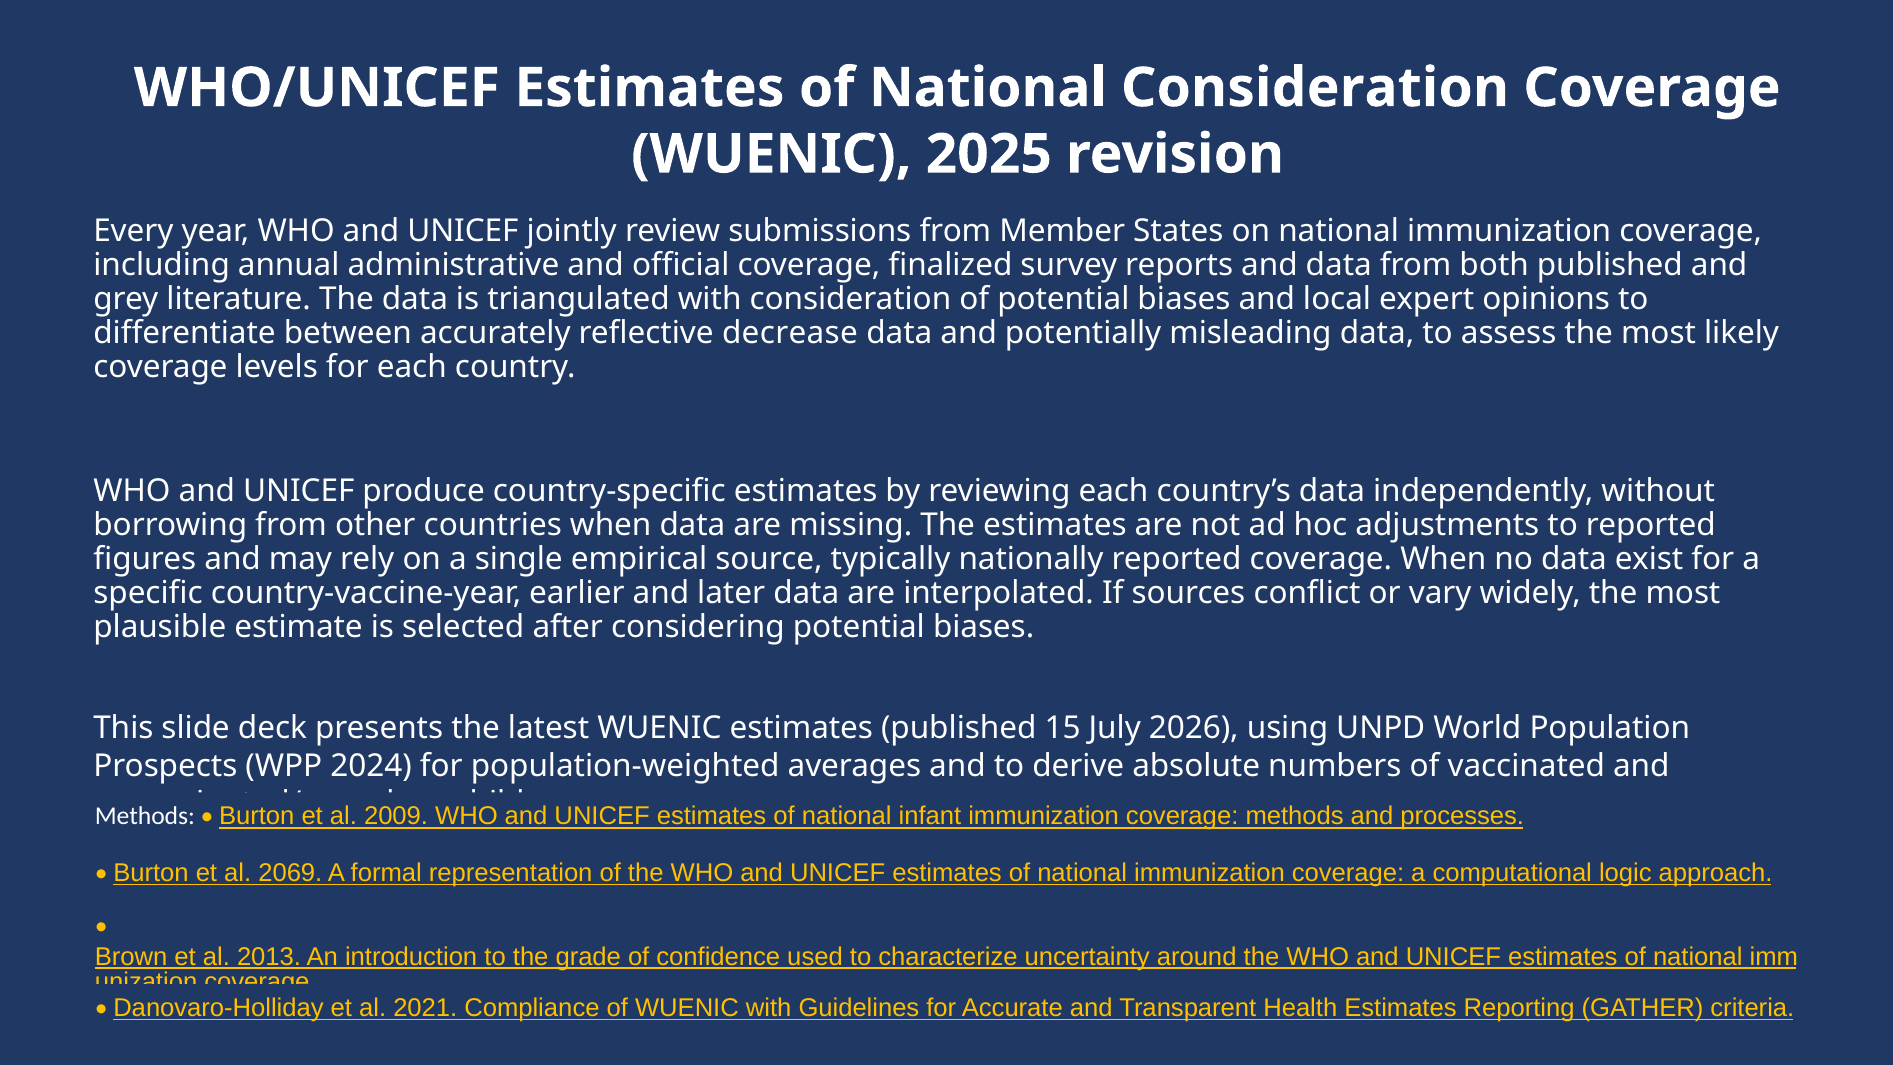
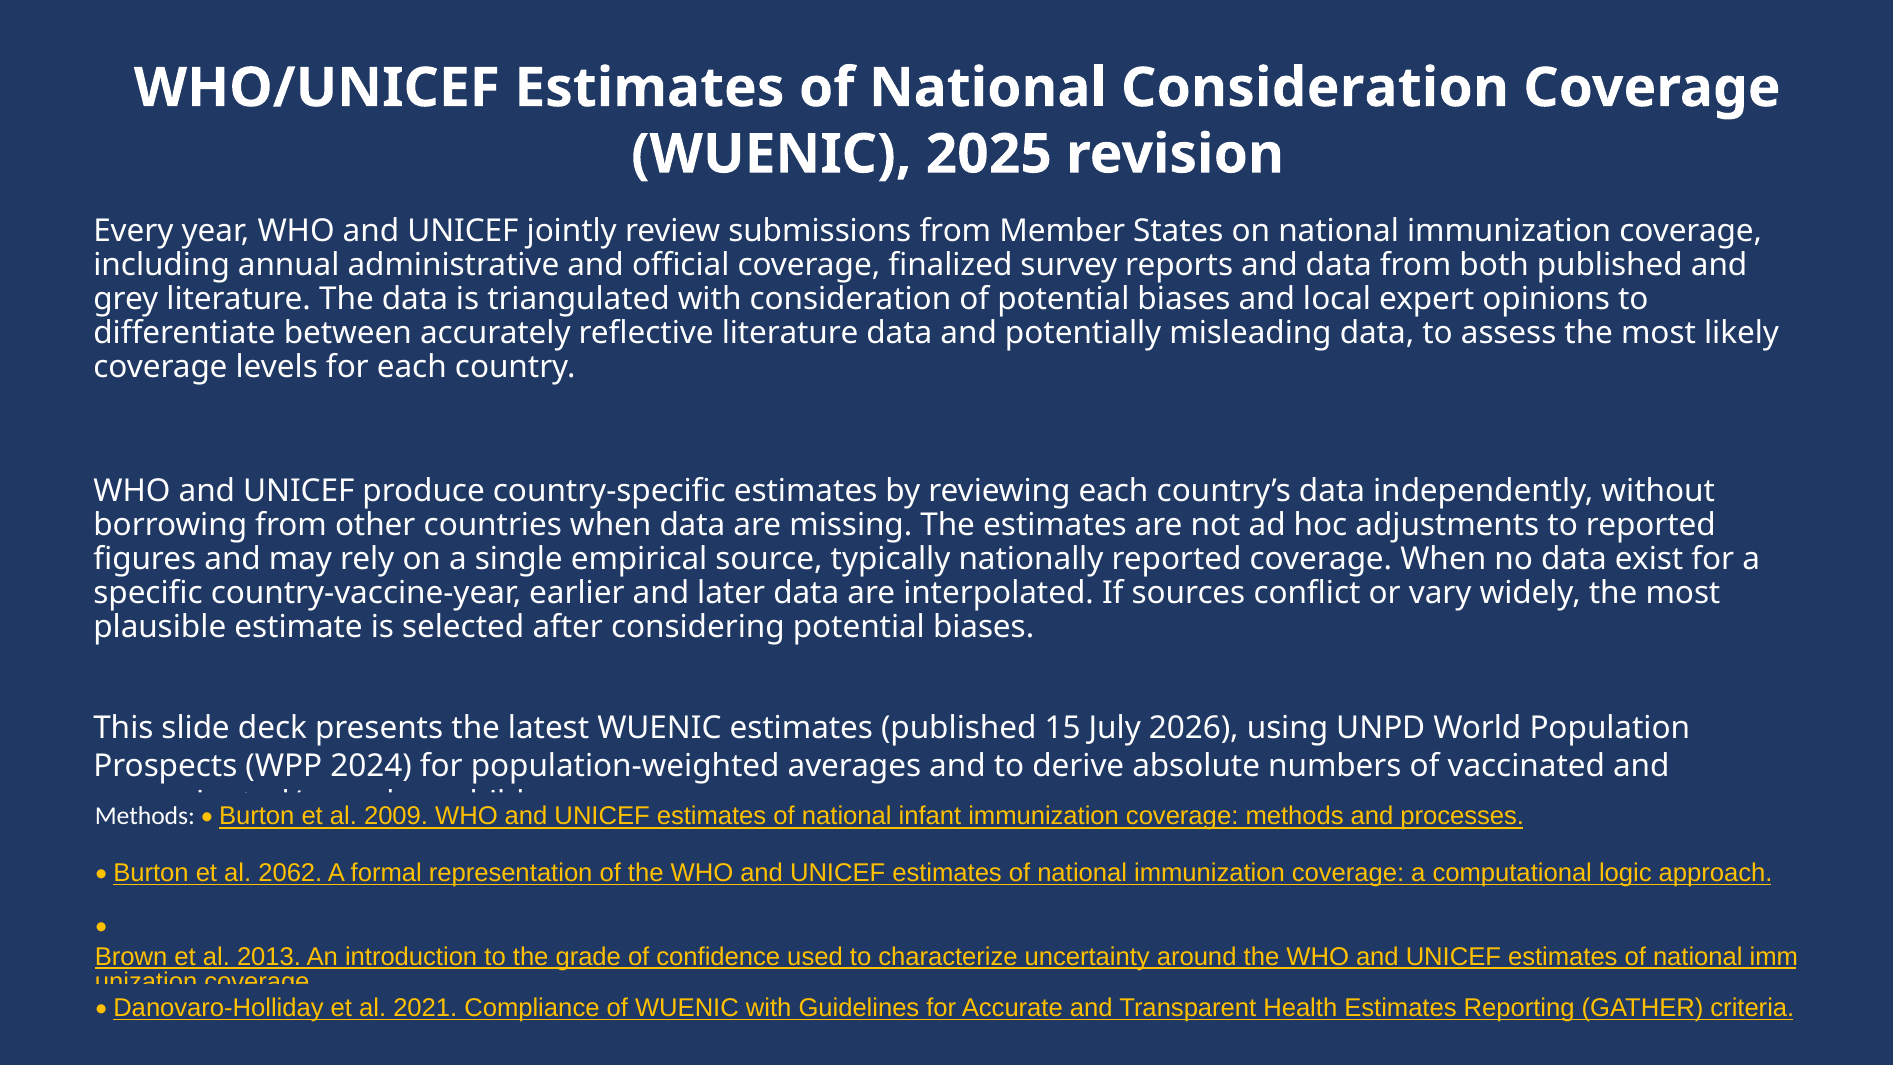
reflective decrease: decrease -> literature
2069: 2069 -> 2062
